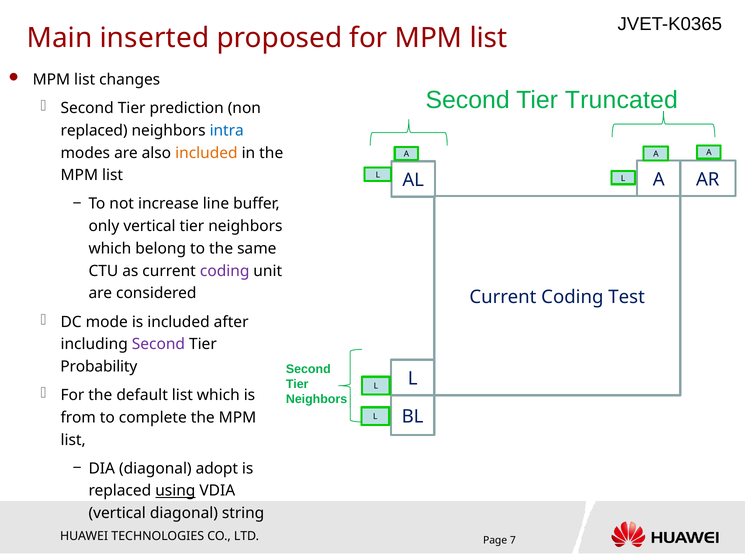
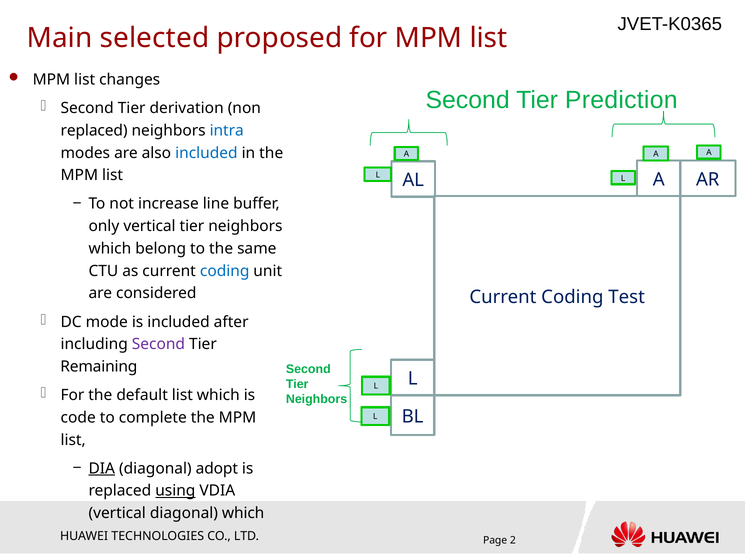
inserted: inserted -> selected
Truncated: Truncated -> Prediction
prediction: prediction -> derivation
included at (206, 153) colour: orange -> blue
coding at (225, 271) colour: purple -> blue
Probability: Probability -> Remaining
from: from -> code
DIA underline: none -> present
diagonal string: string -> which
7: 7 -> 2
